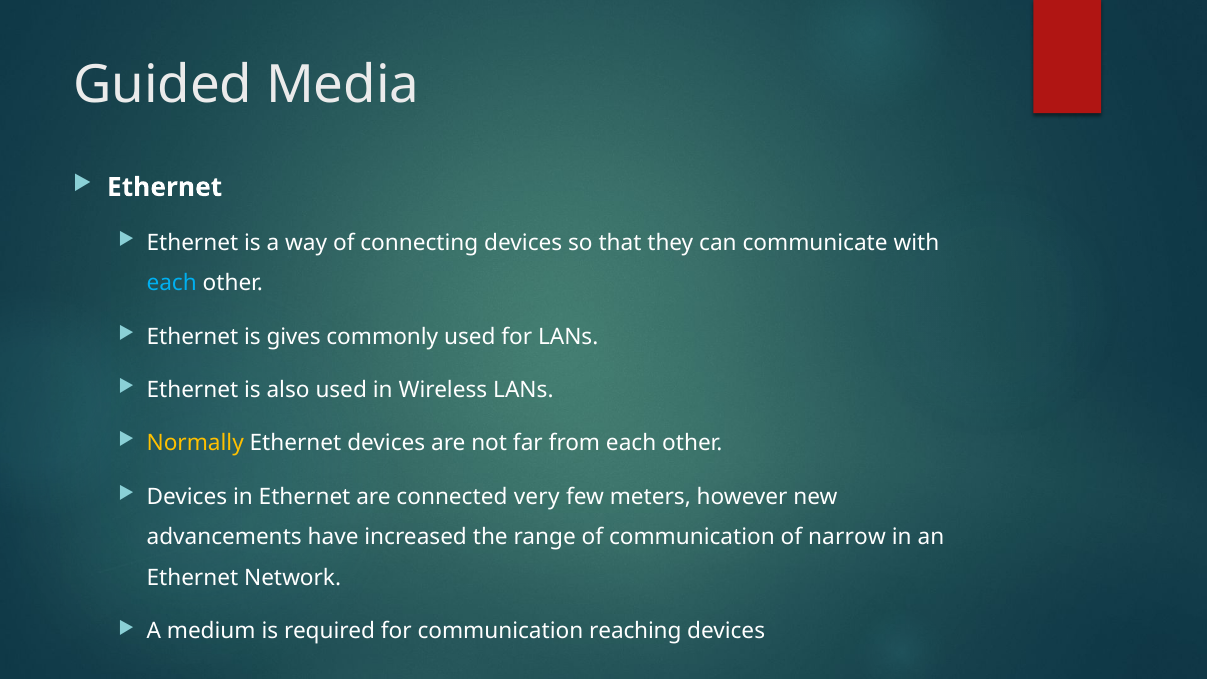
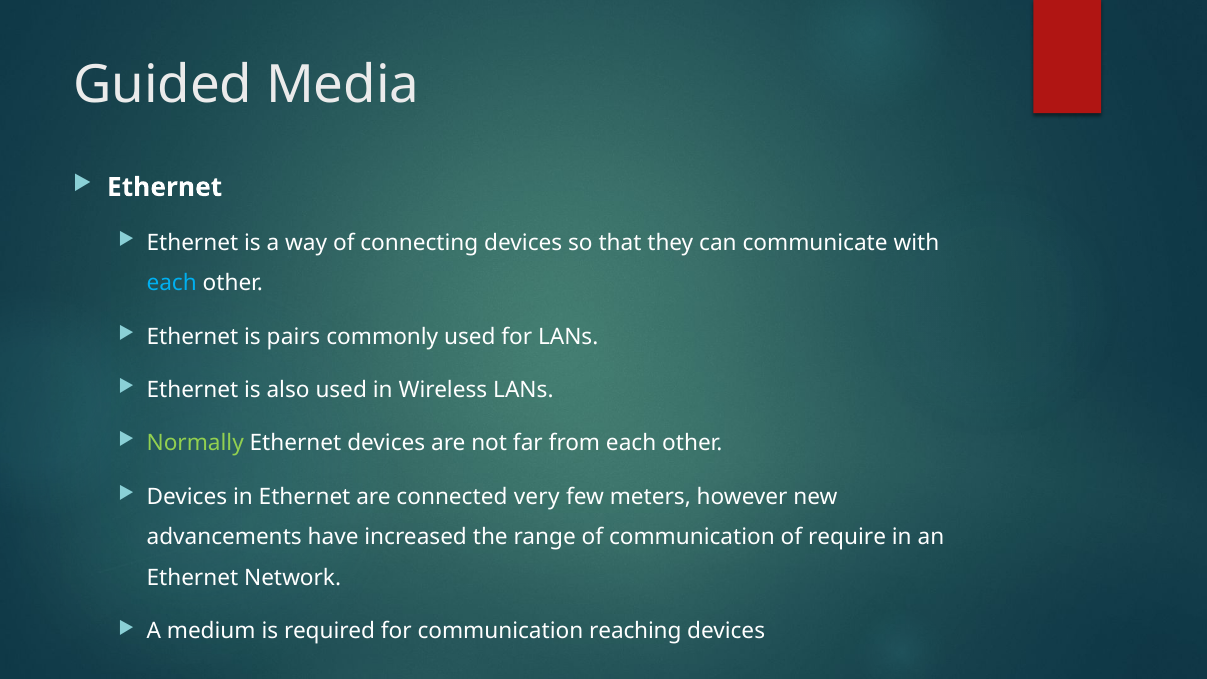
gives: gives -> pairs
Normally colour: yellow -> light green
narrow: narrow -> require
